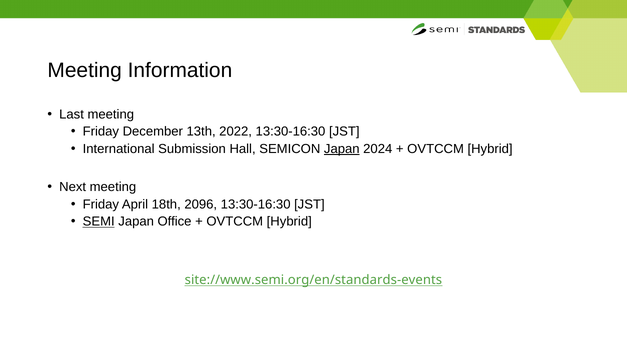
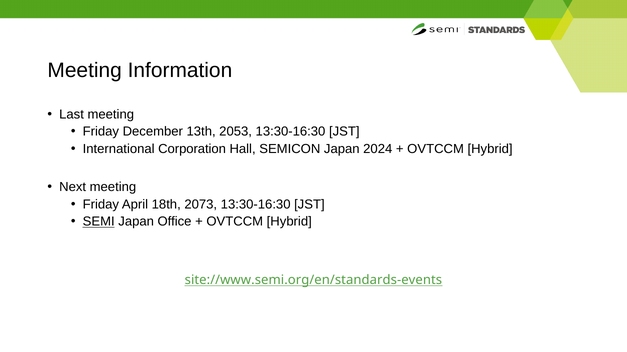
2022: 2022 -> 2053
Submission: Submission -> Corporation
Japan at (342, 149) underline: present -> none
2096: 2096 -> 2073
